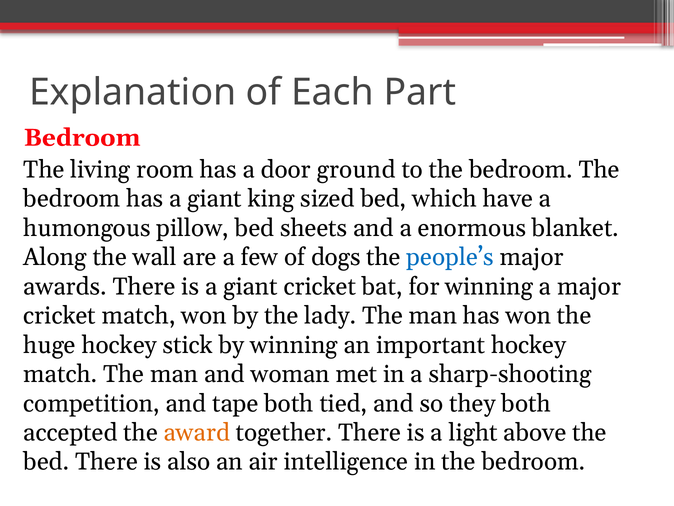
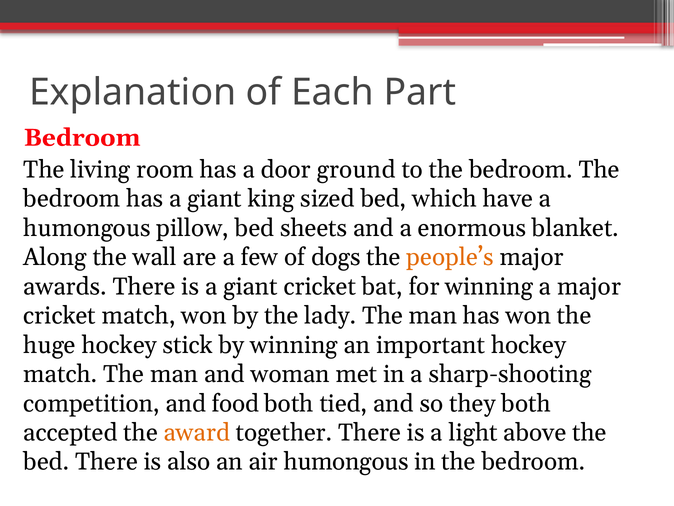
people’s colour: blue -> orange
tape: tape -> food
air intelligence: intelligence -> humongous
